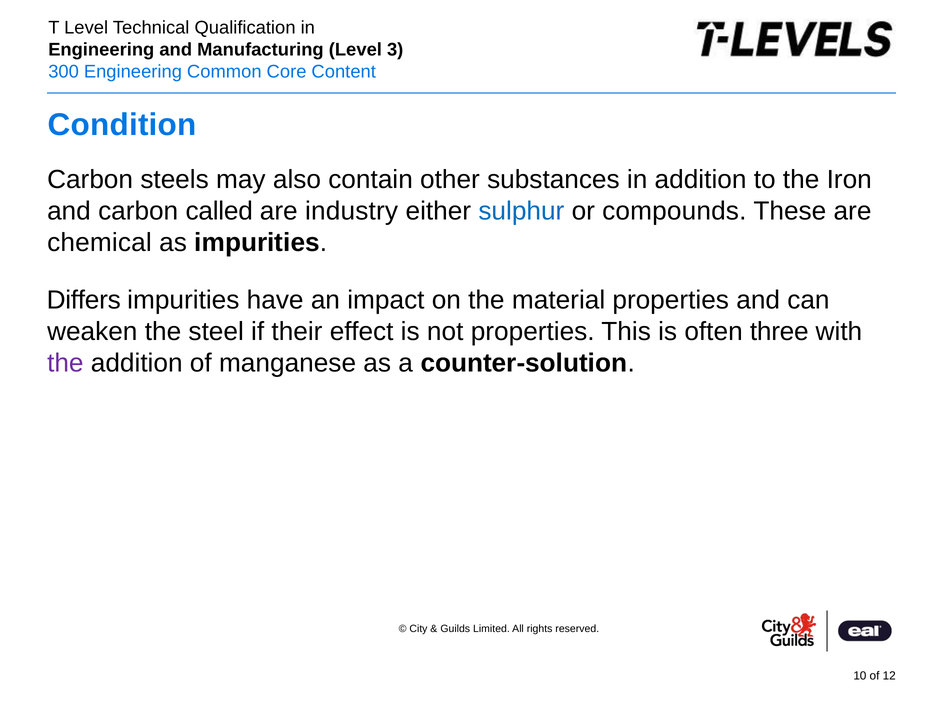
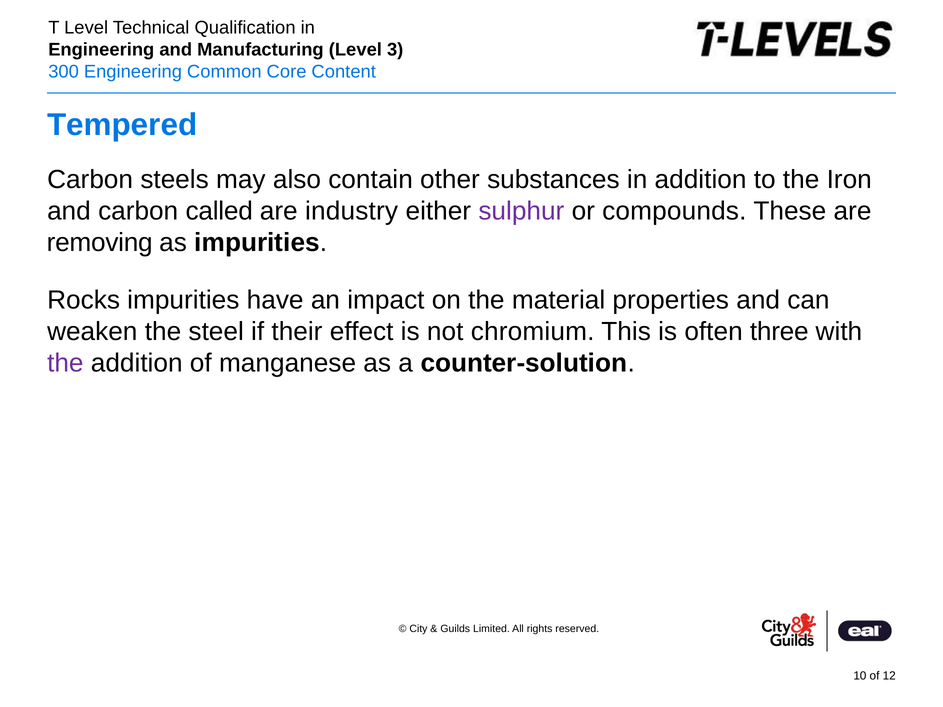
Condition: Condition -> Tempered
sulphur colour: blue -> purple
chemical: chemical -> removing
Differs: Differs -> Rocks
not properties: properties -> chromium
